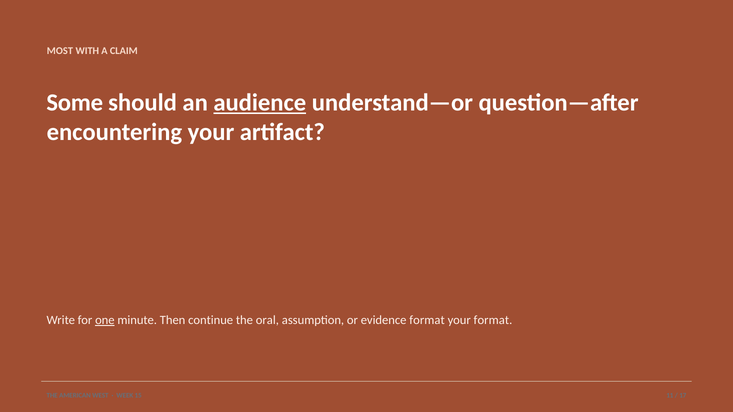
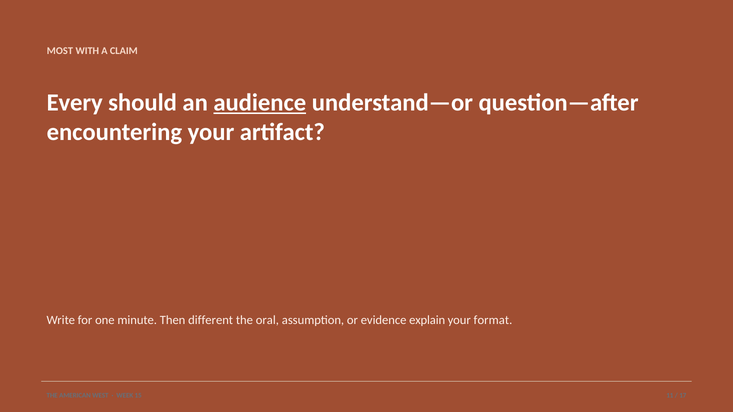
Some: Some -> Every
one underline: present -> none
continue: continue -> different
evidence format: format -> explain
